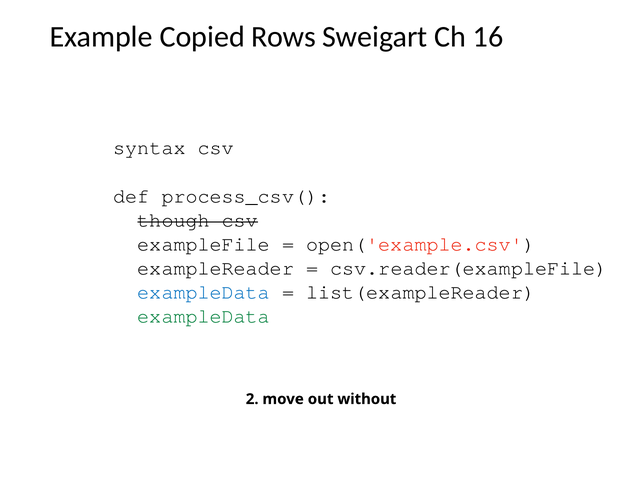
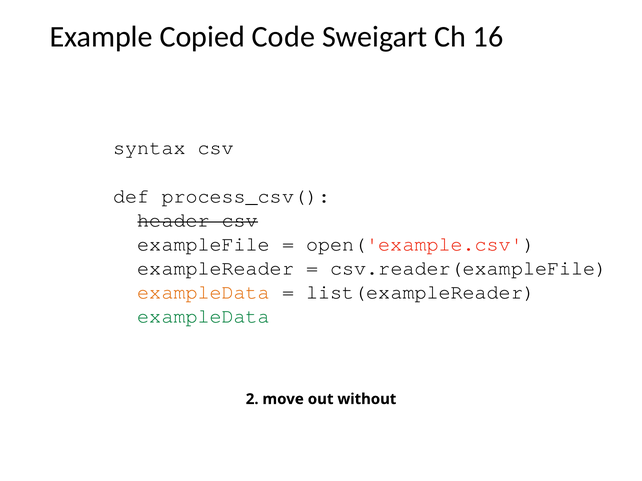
Rows: Rows -> Code
though: though -> header
exampleData at (204, 293) colour: blue -> orange
